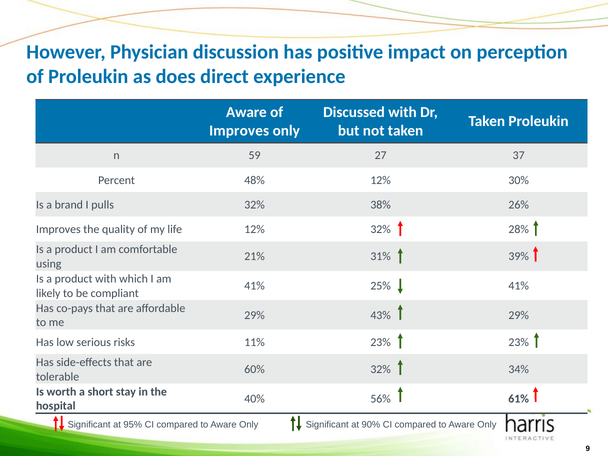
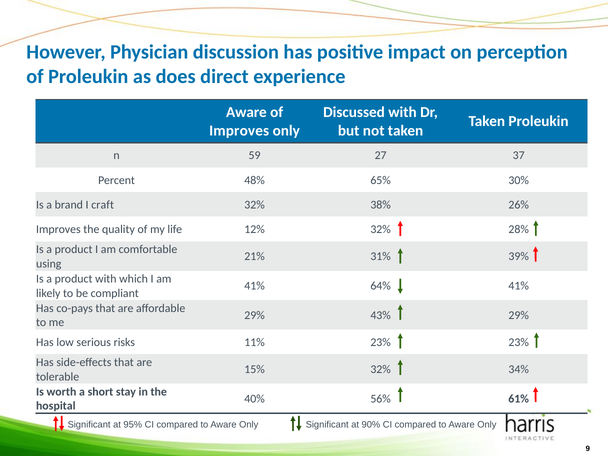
48% 12%: 12% -> 65%
pulls: pulls -> craft
25%: 25% -> 64%
60%: 60% -> 15%
